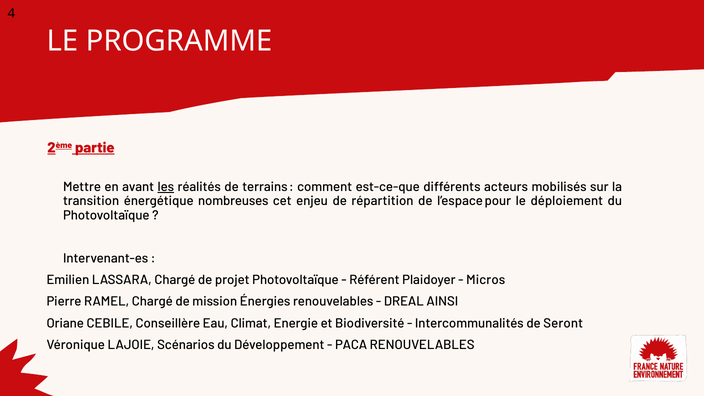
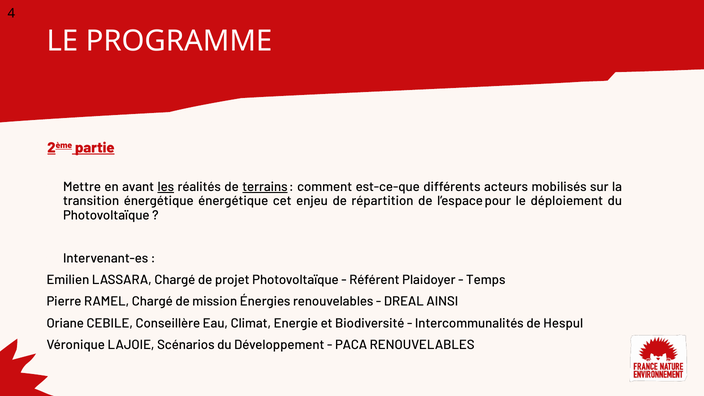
terrains underline: none -> present
énergétique nombreuses: nombreuses -> énergétique
Micros: Micros -> Temps
Seront: Seront -> Hespul
